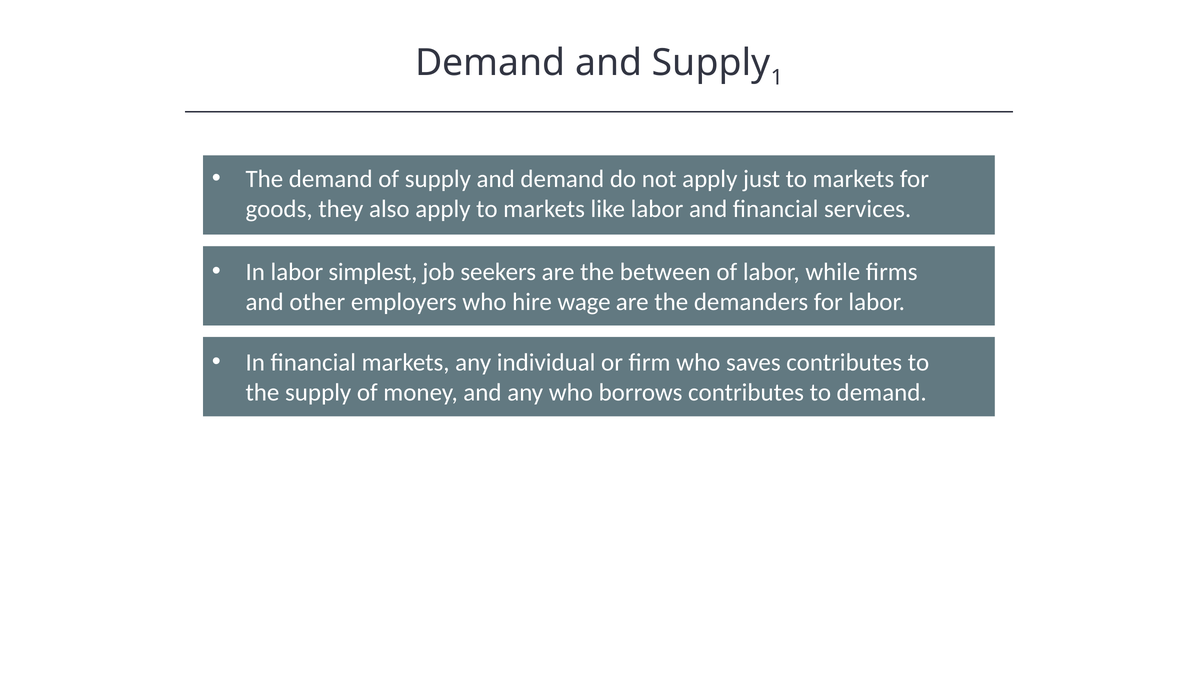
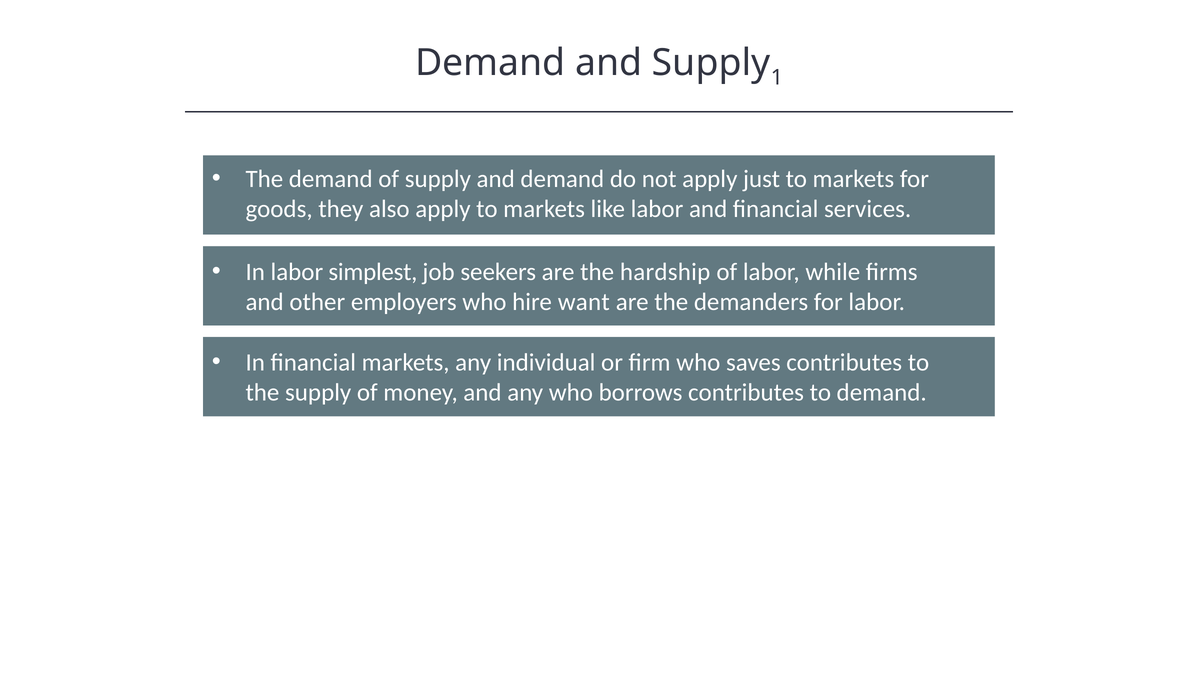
between: between -> hardship
wage: wage -> want
